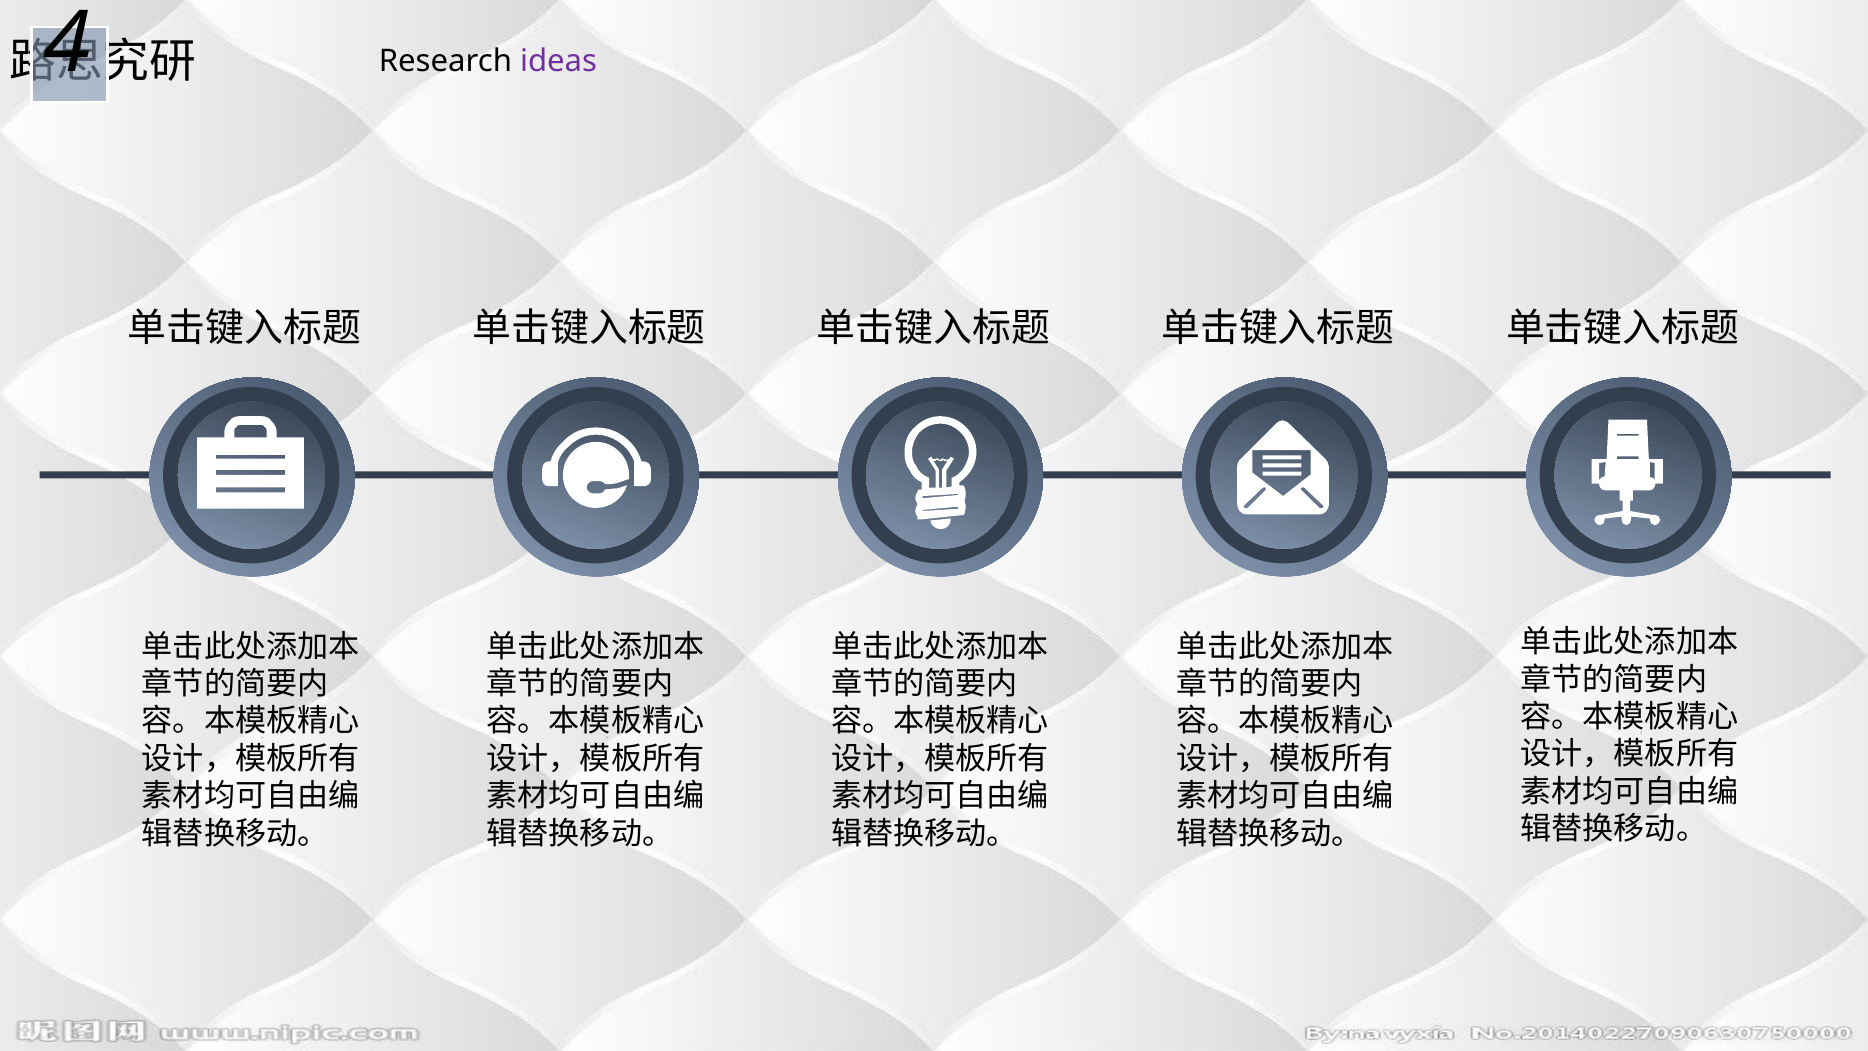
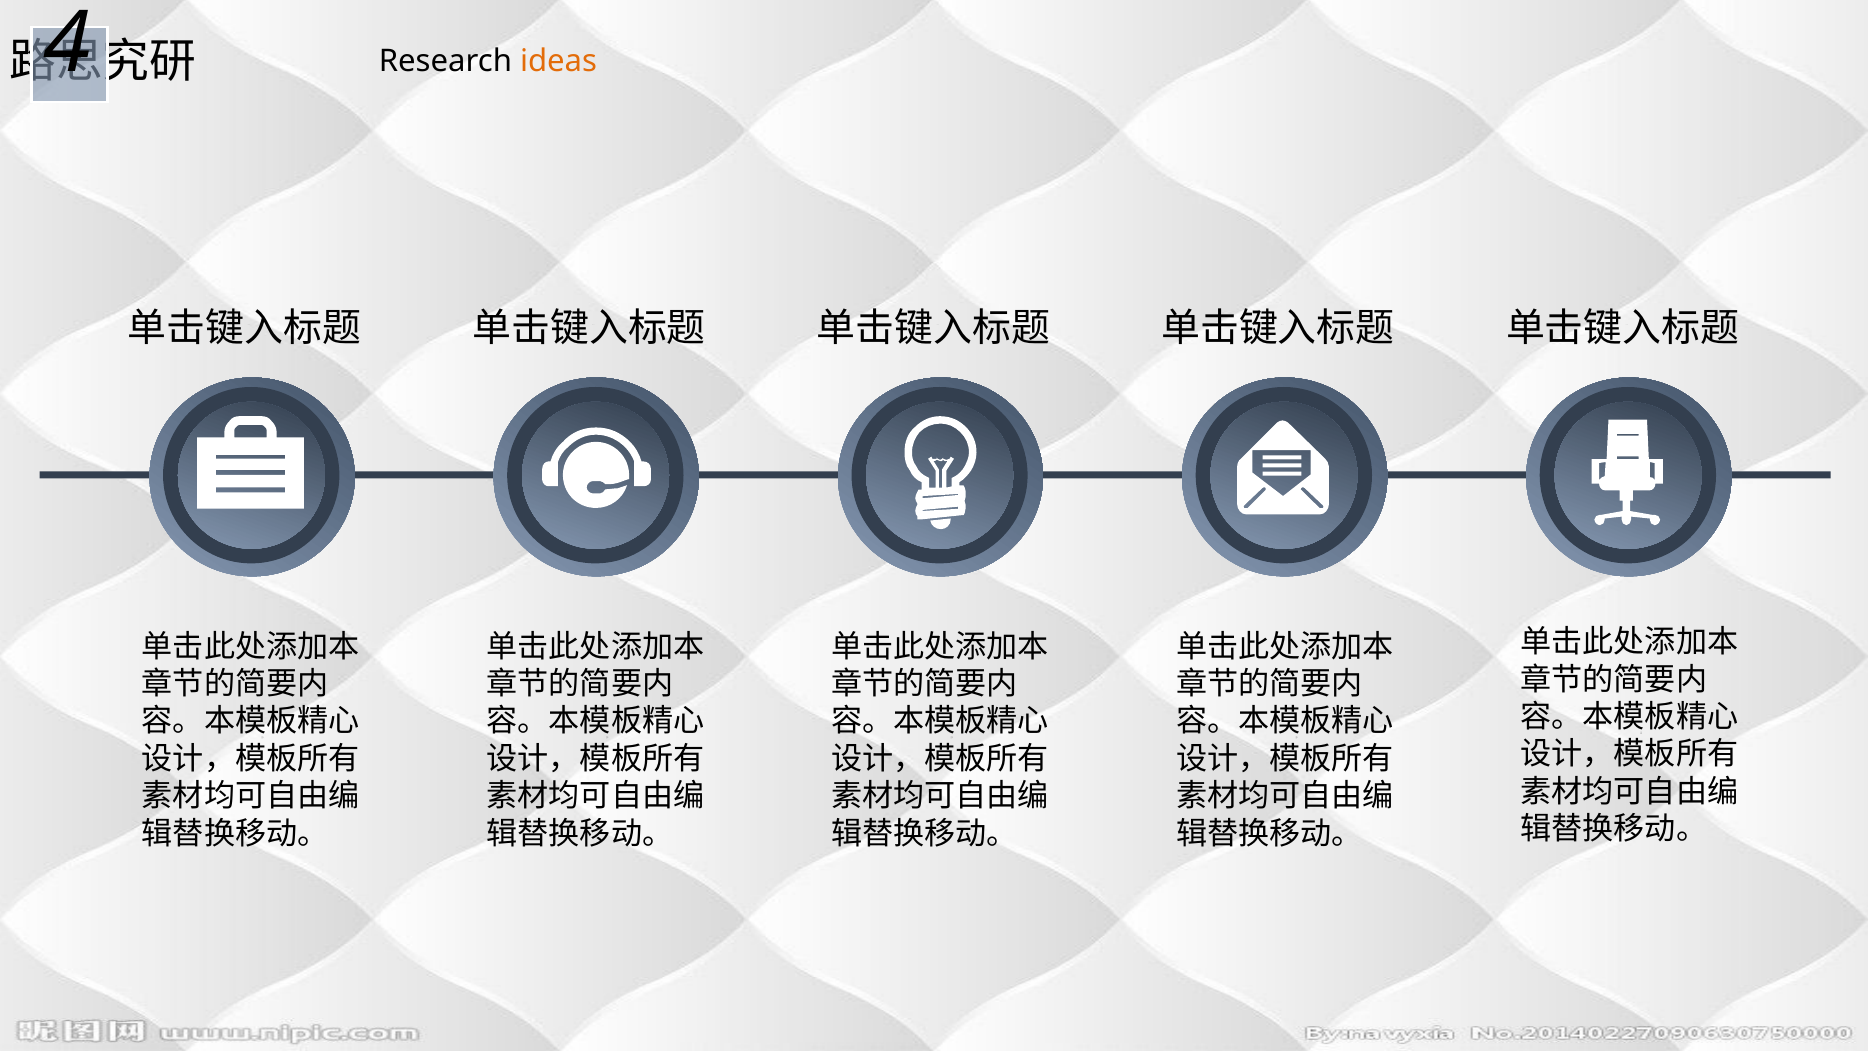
ideas colour: purple -> orange
